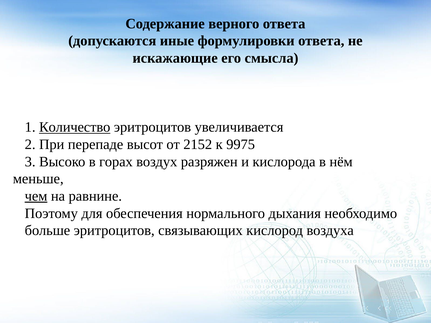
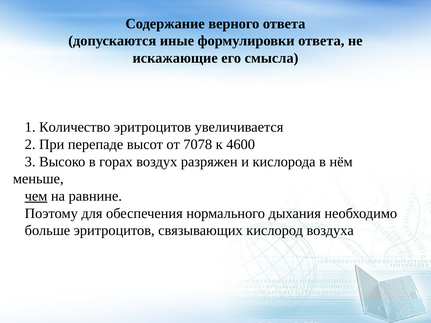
Количество underline: present -> none
2152: 2152 -> 7078
9975: 9975 -> 4600
